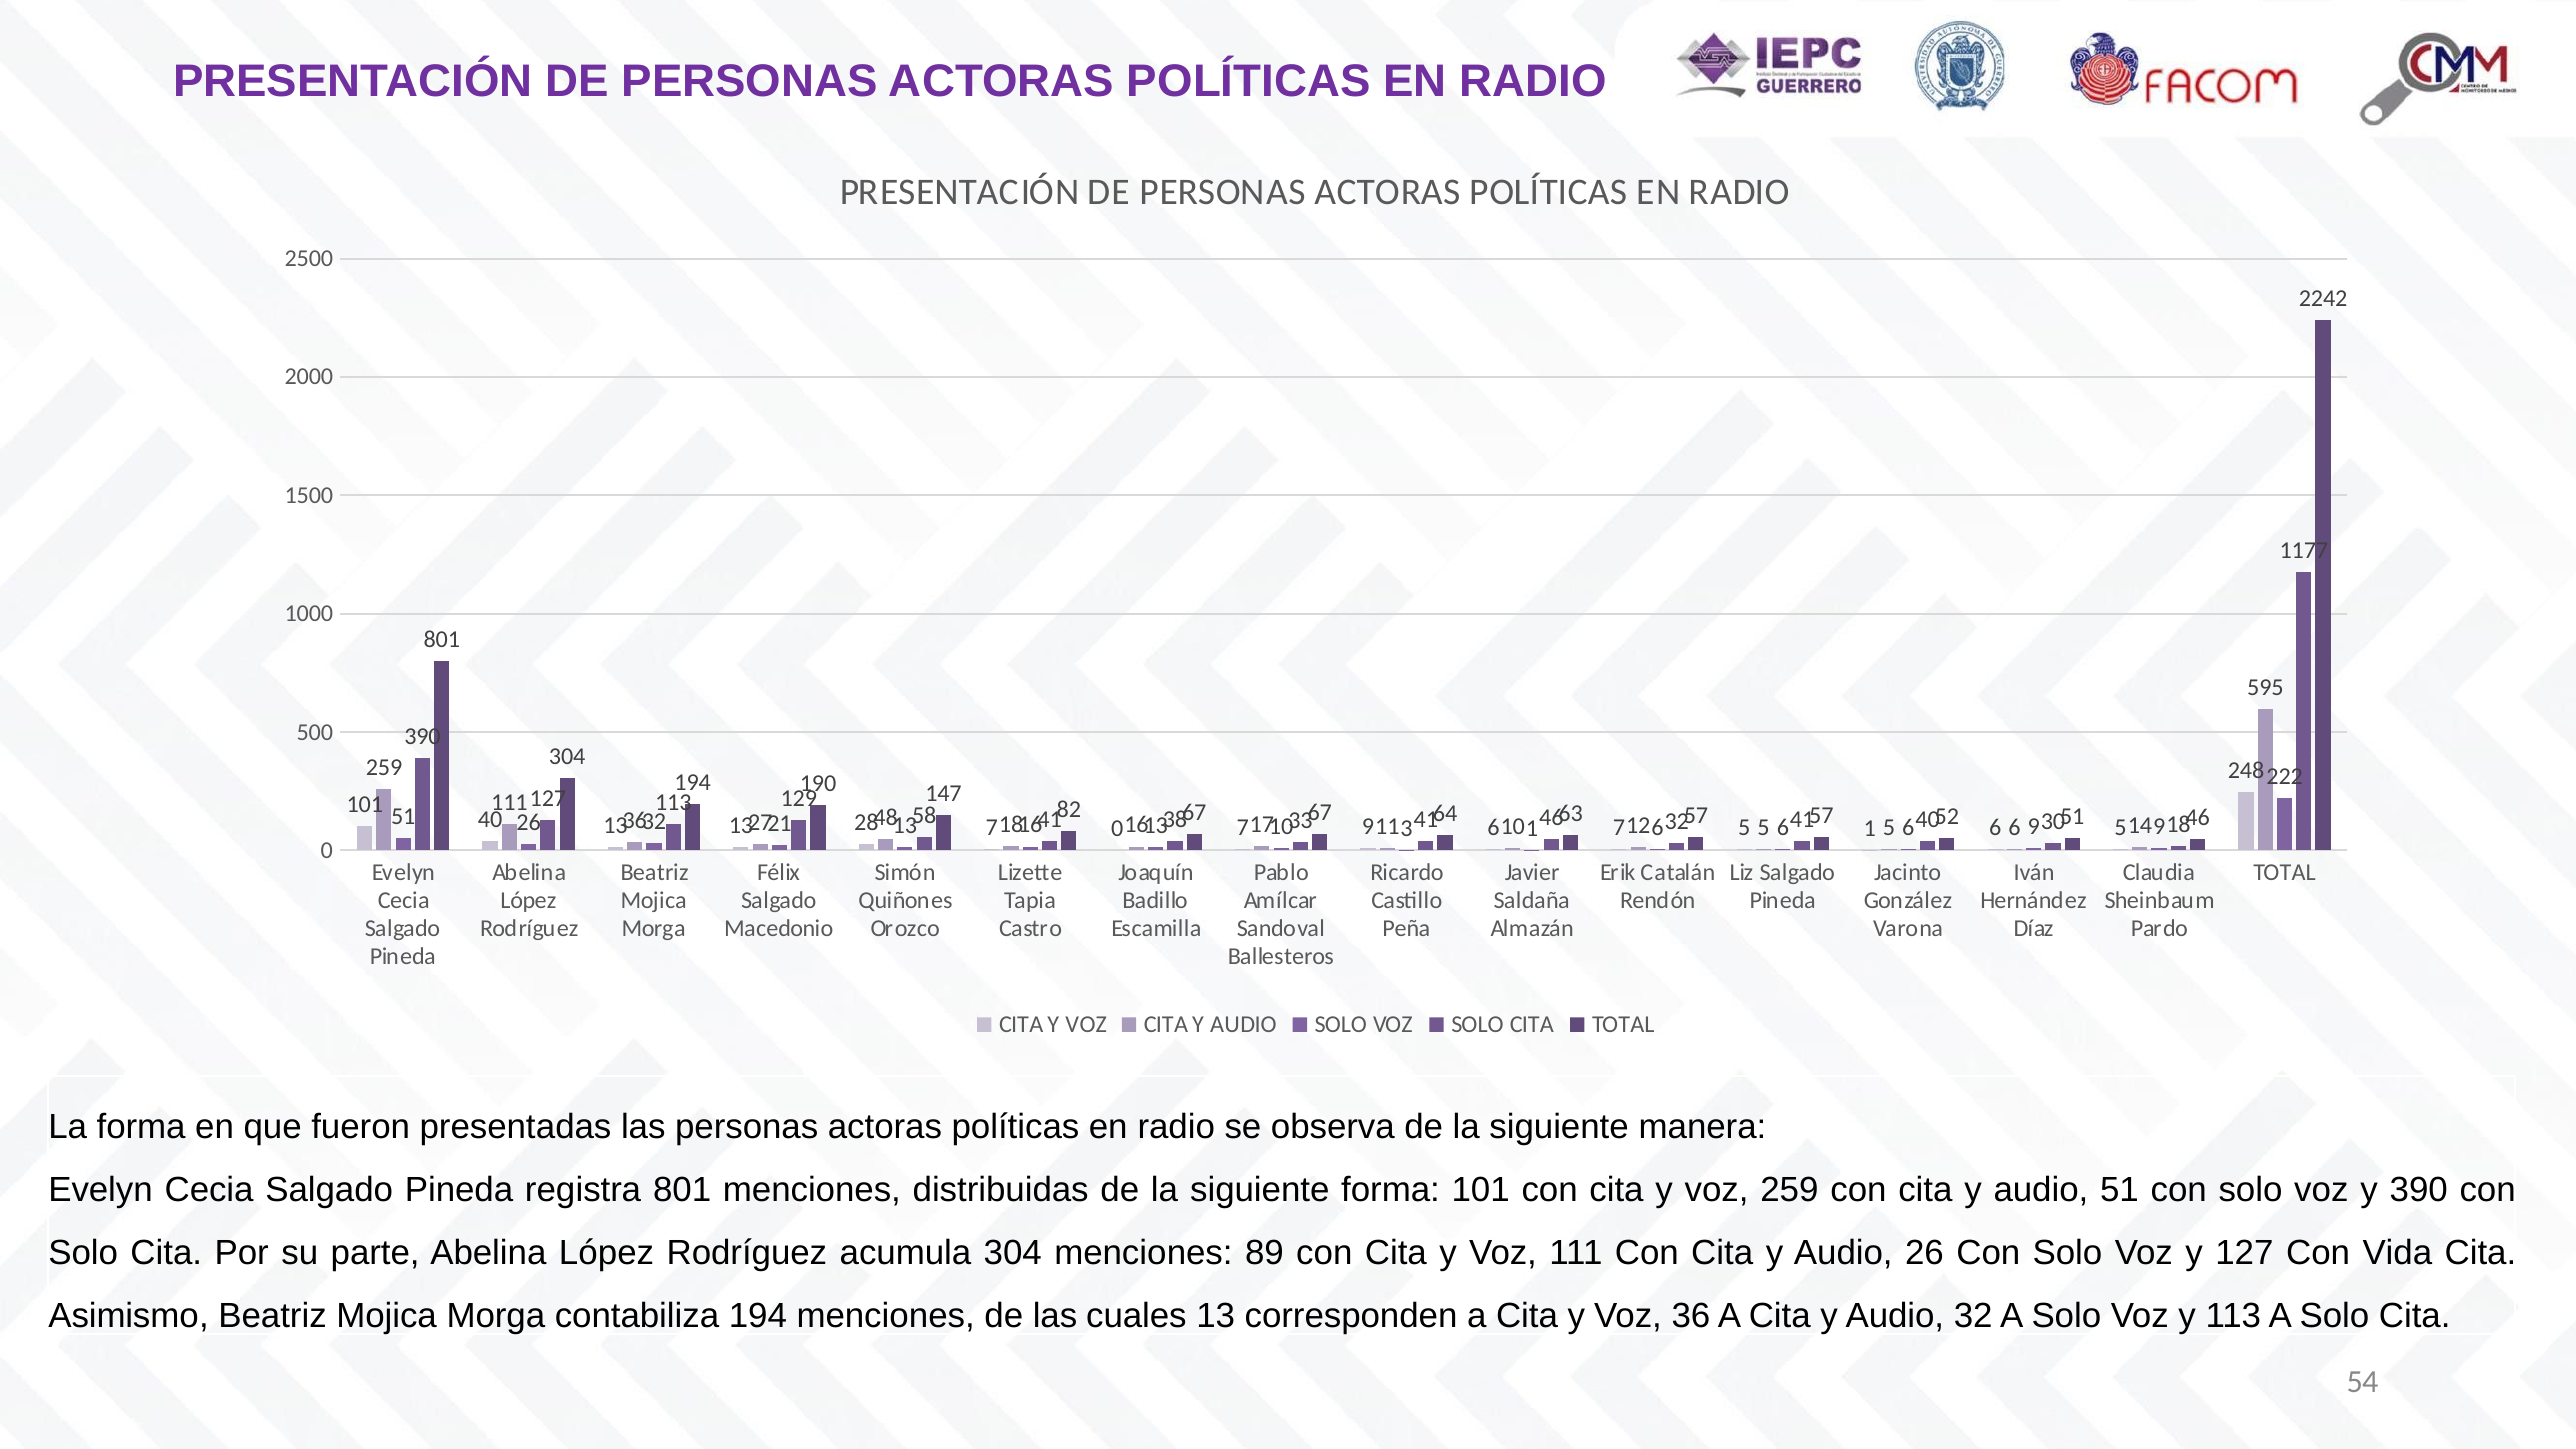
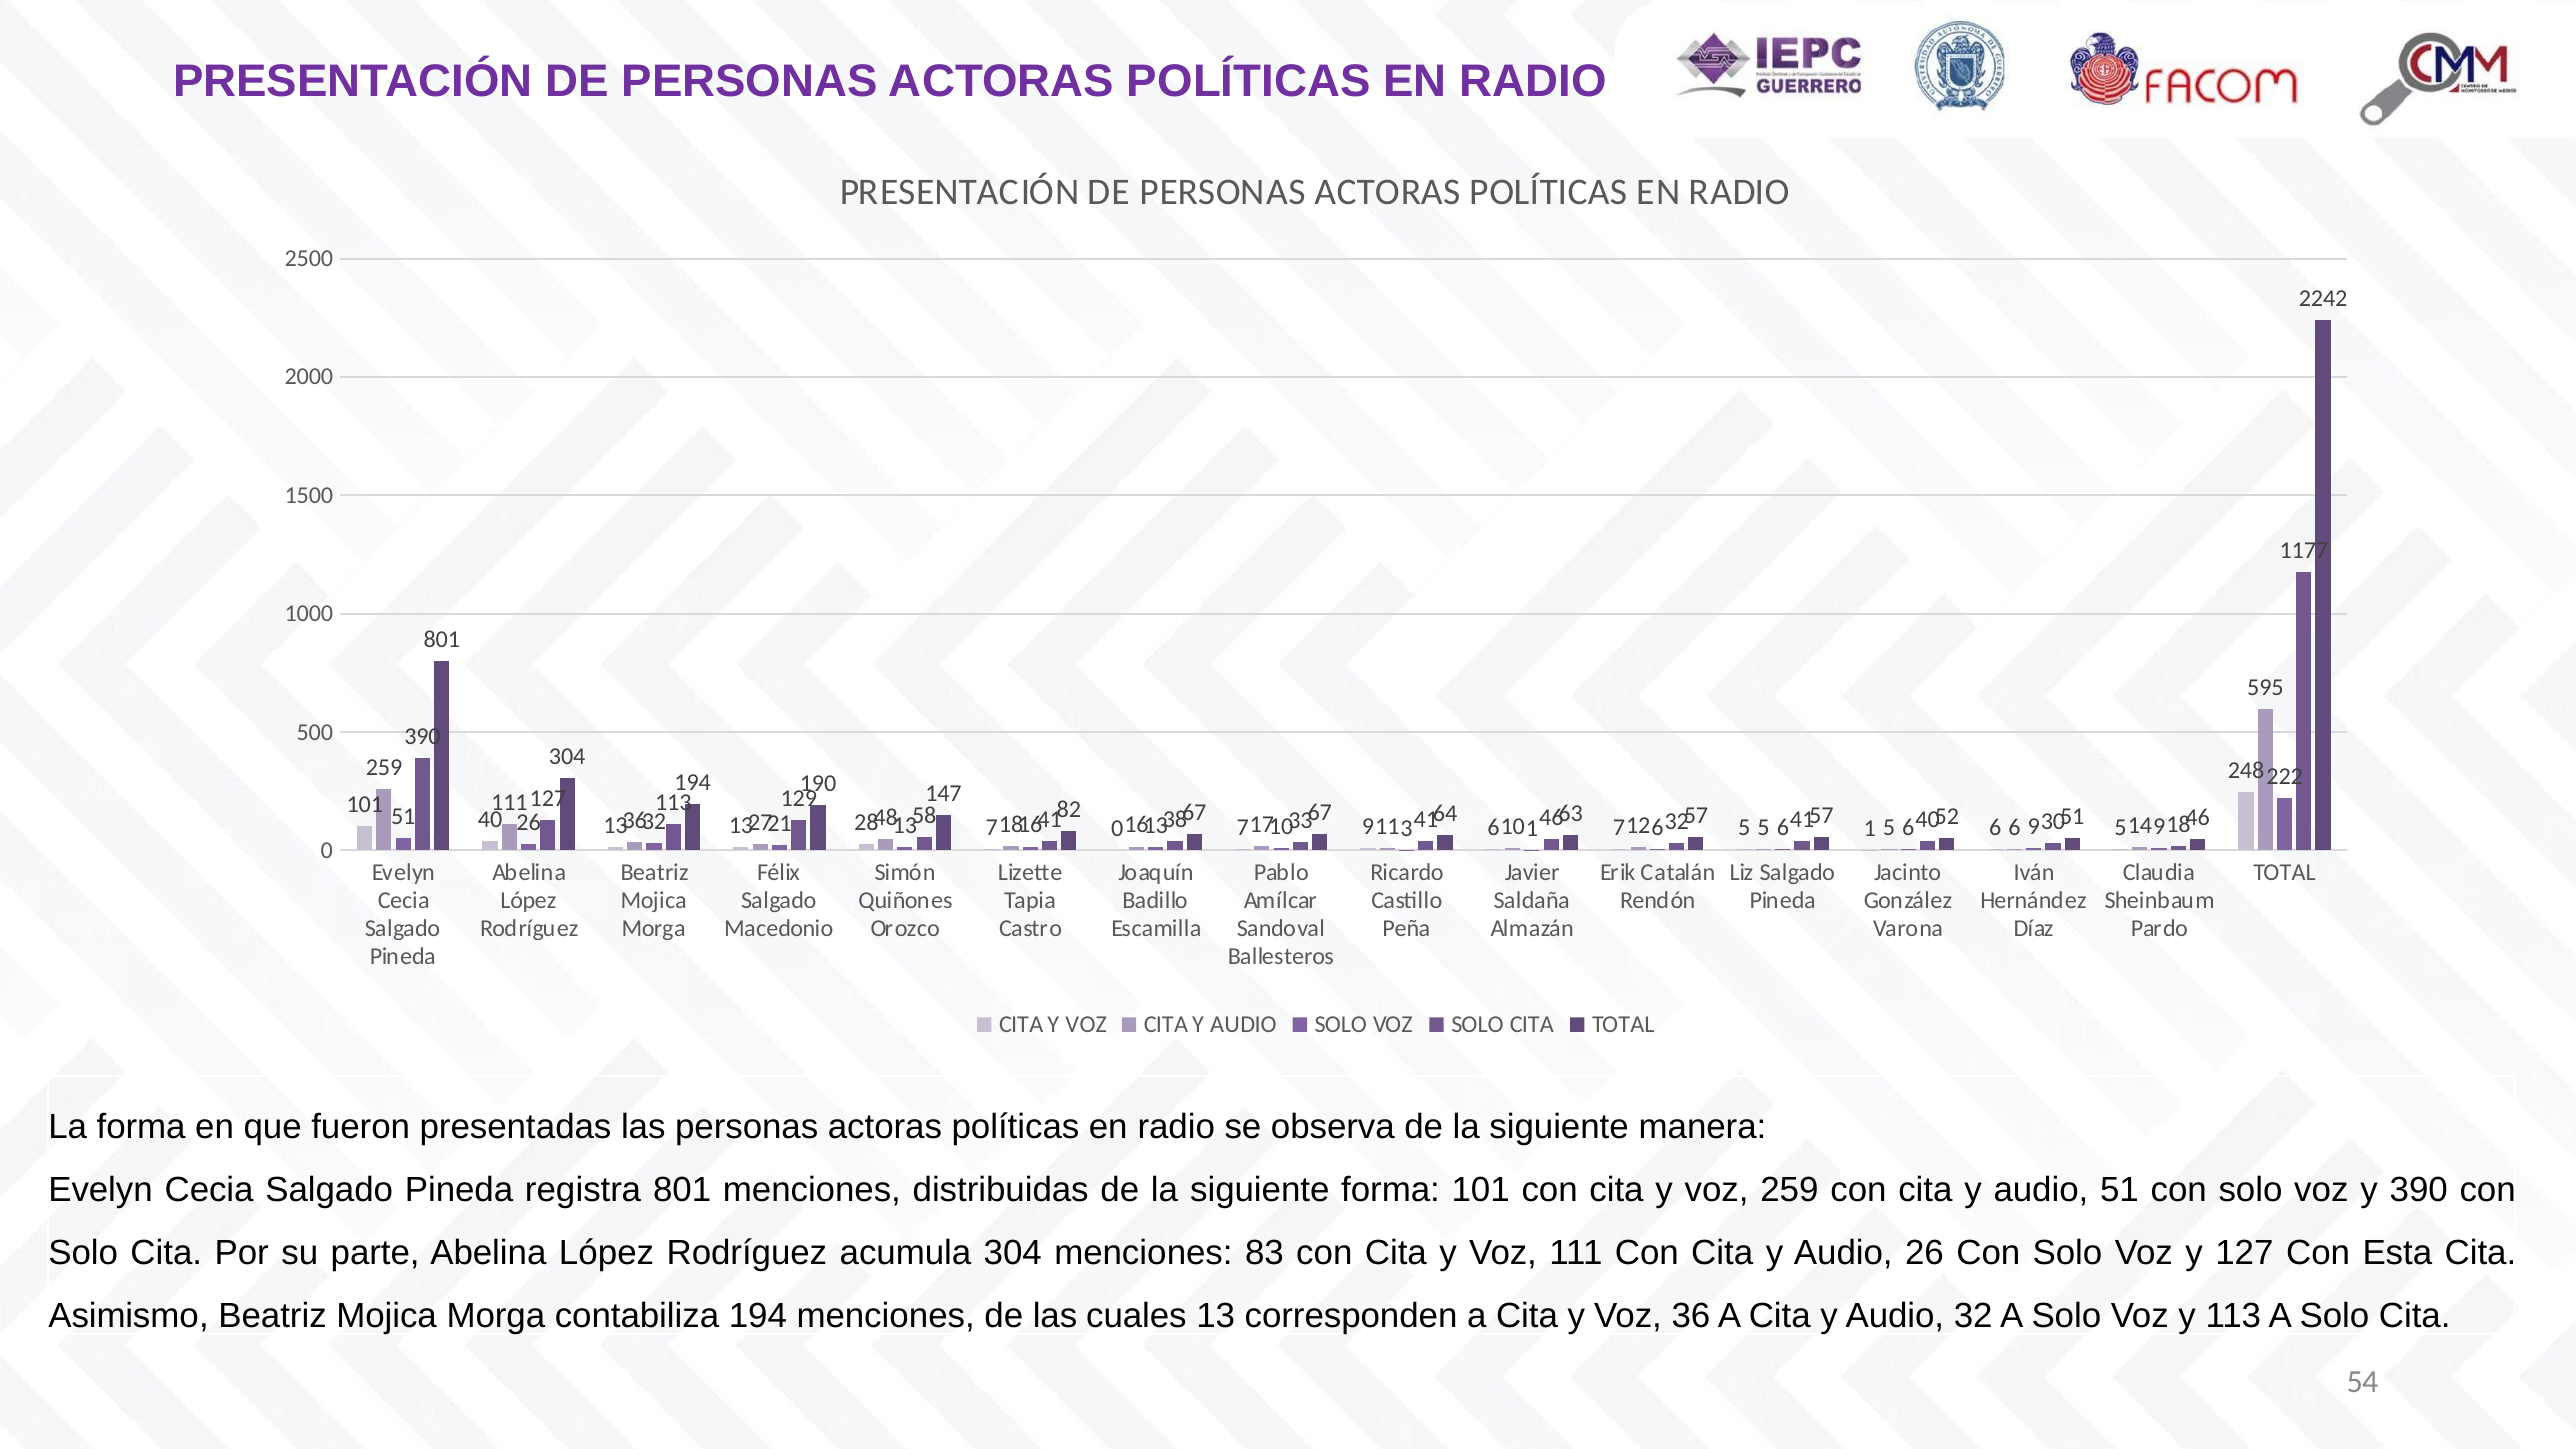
89: 89 -> 83
Vida: Vida -> Esta
